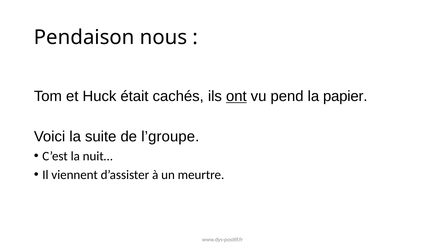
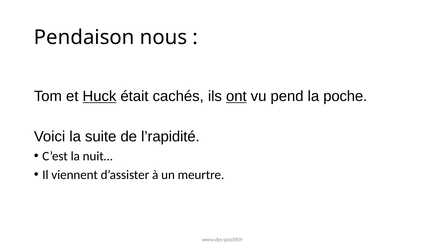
Huck underline: none -> present
papier: papier -> poche
l’groupe: l’groupe -> l’rapidité
